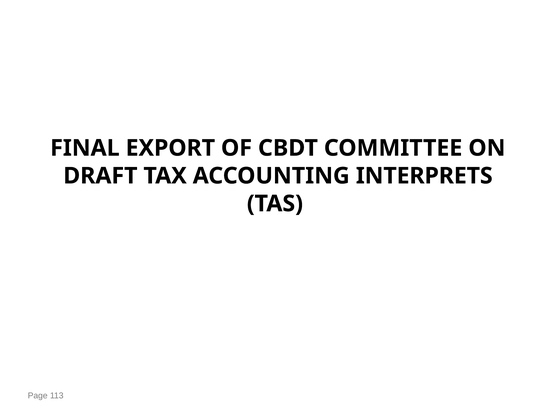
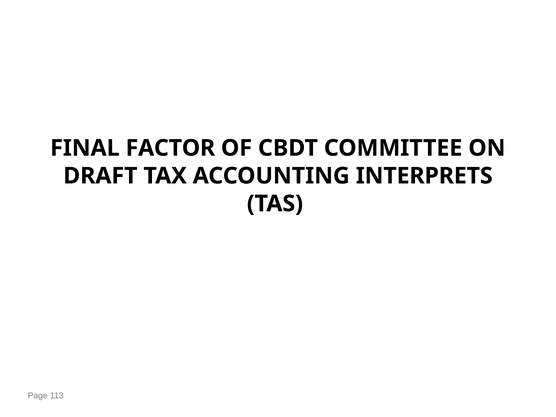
EXPORT: EXPORT -> FACTOR
